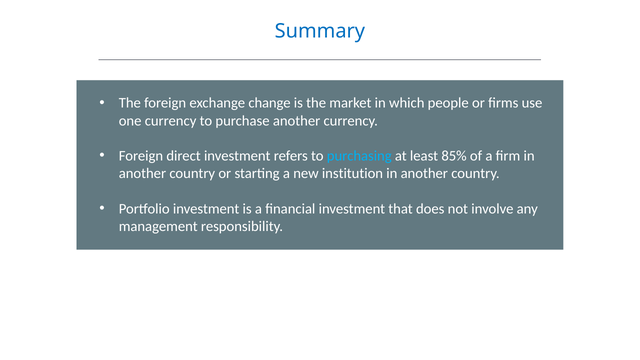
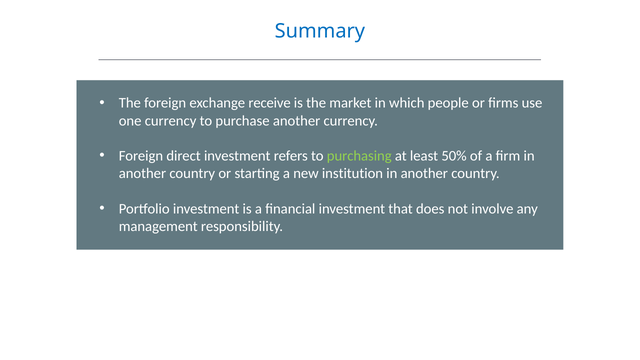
change: change -> receive
purchasing colour: light blue -> light green
85%: 85% -> 50%
